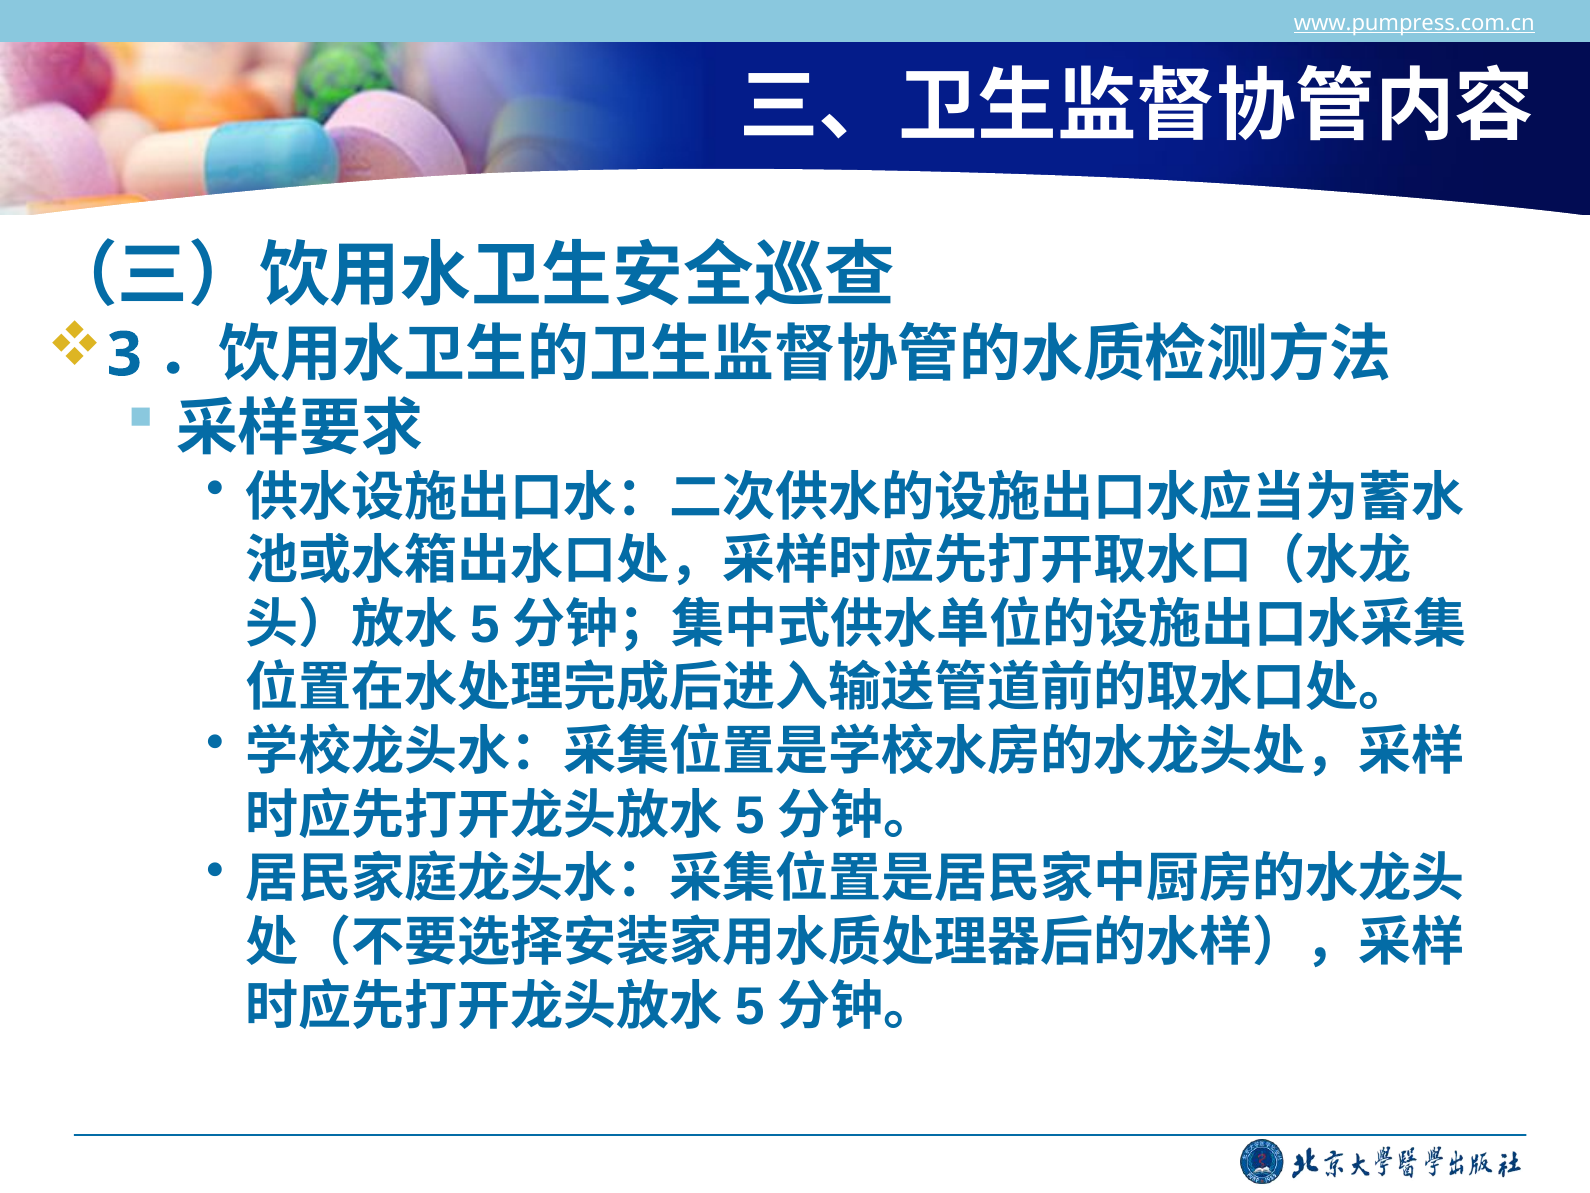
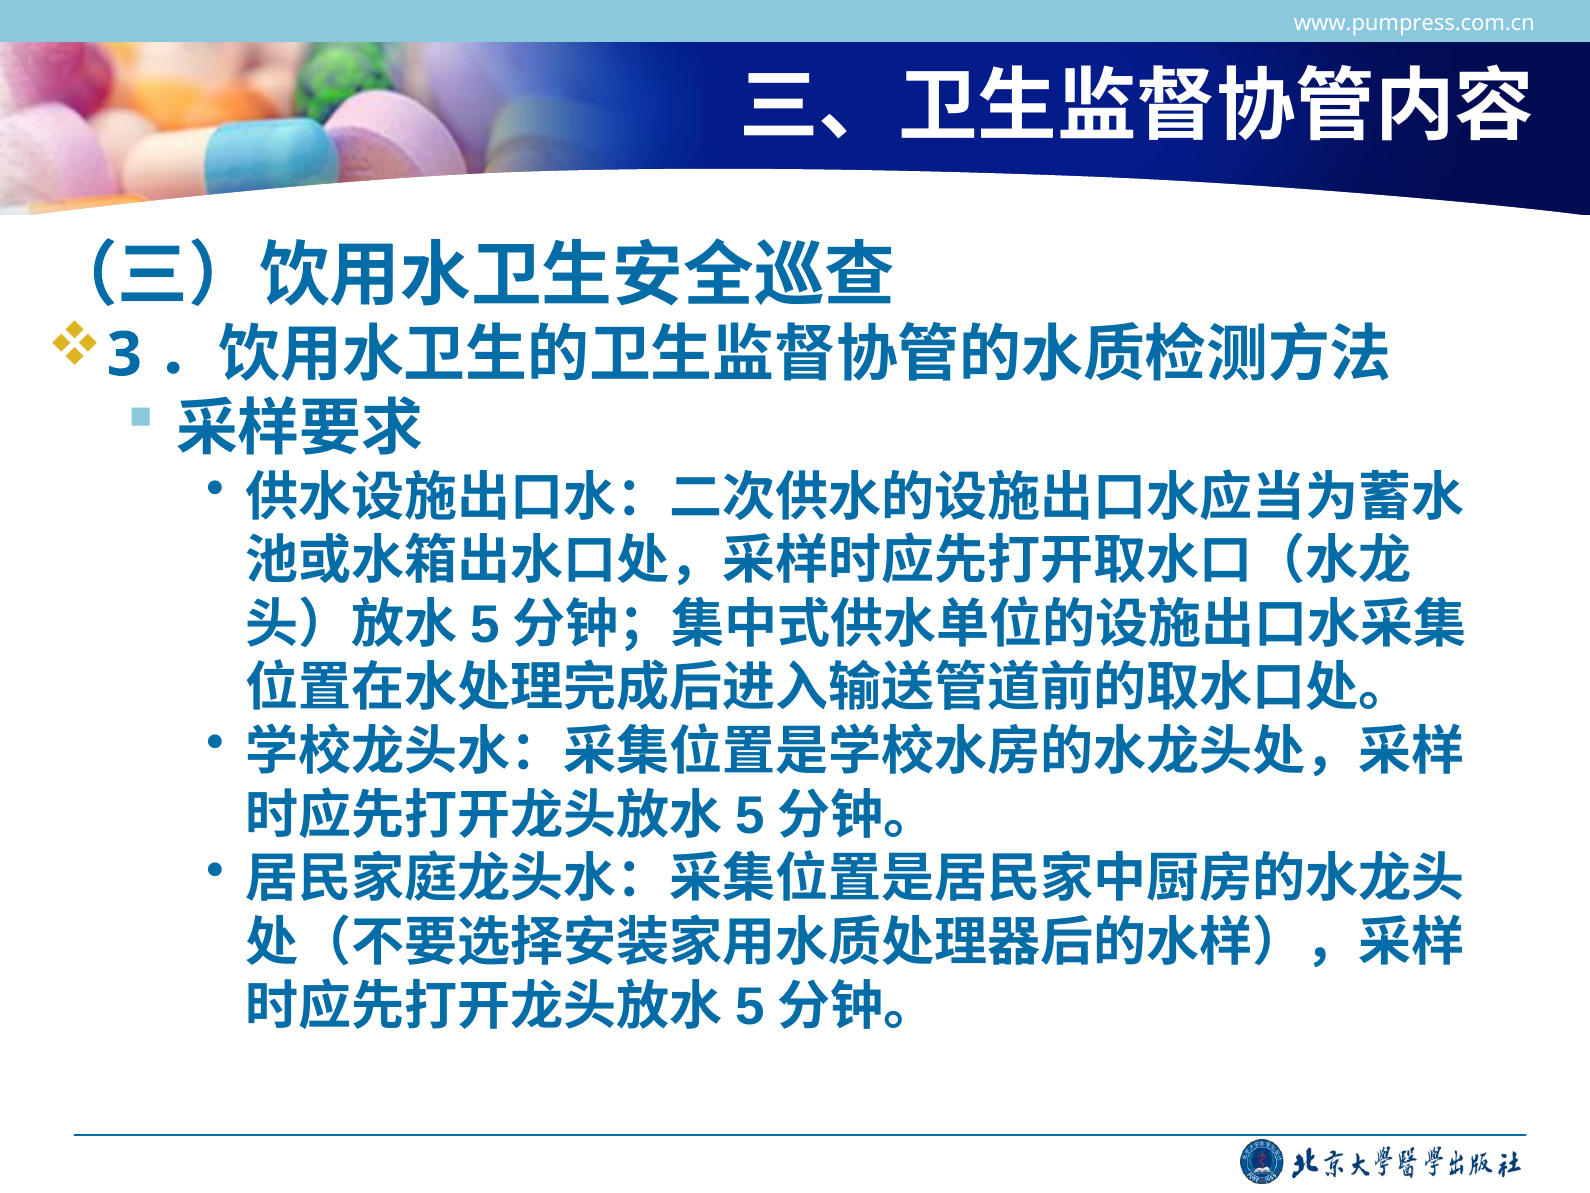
www.pumpress.com.cn underline: present -> none
